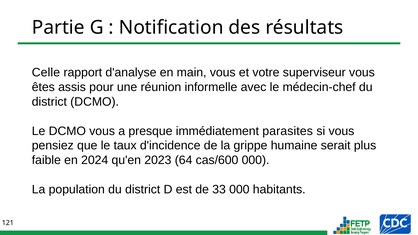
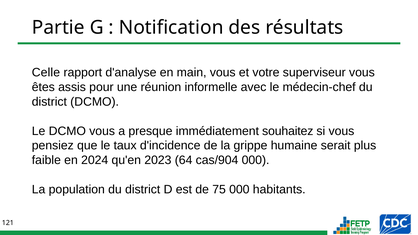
parasites: parasites -> souhaitez
cas/600: cas/600 -> cas/904
33: 33 -> 75
